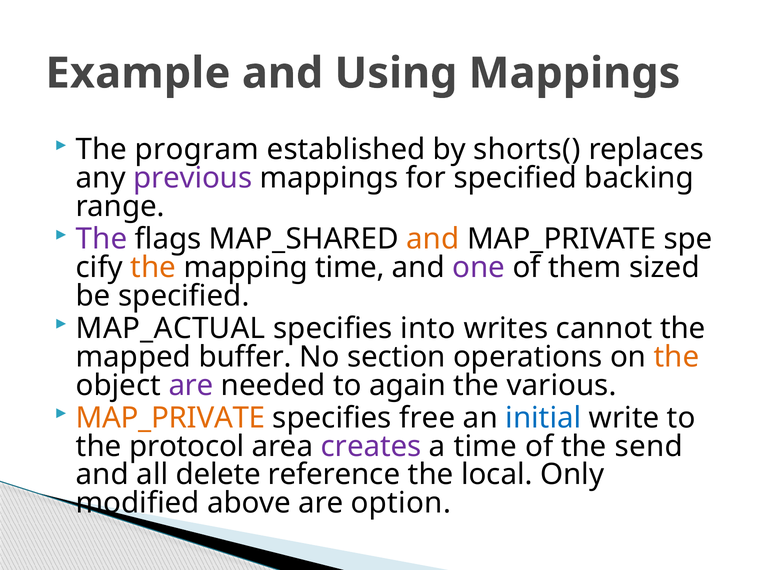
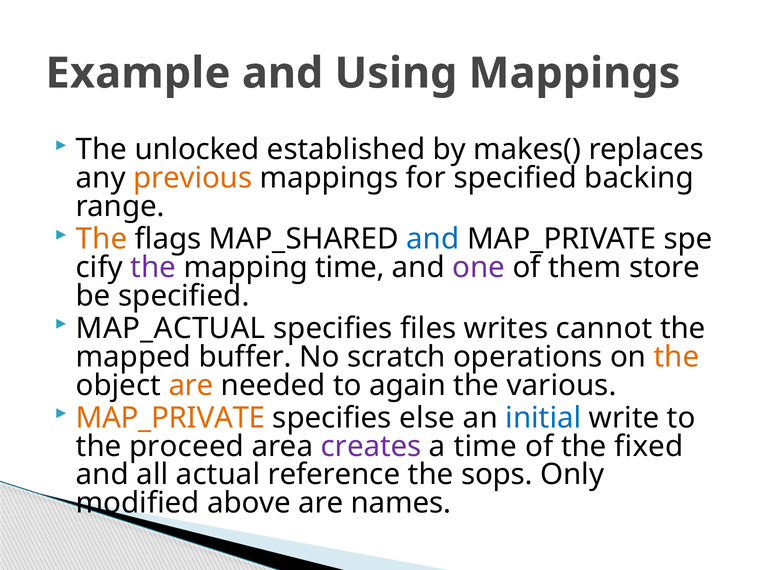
program: program -> unlocked
shorts(: shorts( -> makes(
previous colour: purple -> orange
The at (102, 239) colour: purple -> orange
and at (433, 239) colour: orange -> blue
the at (153, 267) colour: orange -> purple
sized: sized -> store
into: into -> files
section: section -> scratch
are at (191, 385) colour: purple -> orange
free: free -> else
protocol: protocol -> proceed
send: send -> fixed
delete: delete -> actual
local: local -> sops
option: option -> names
